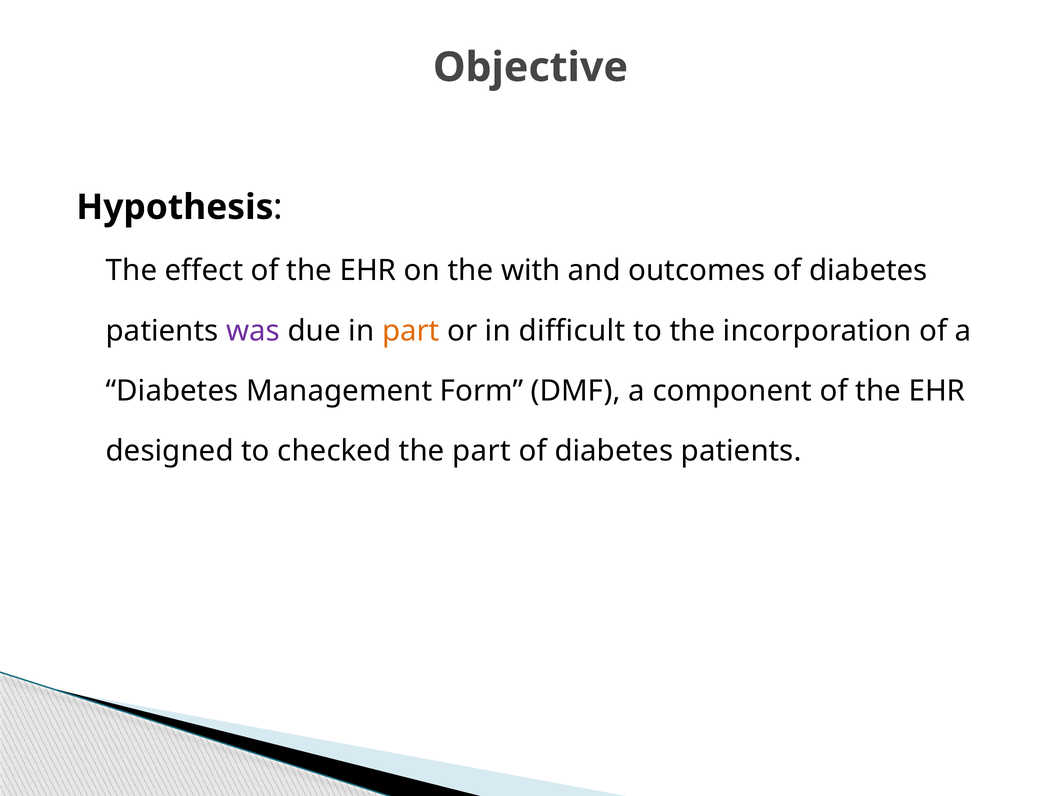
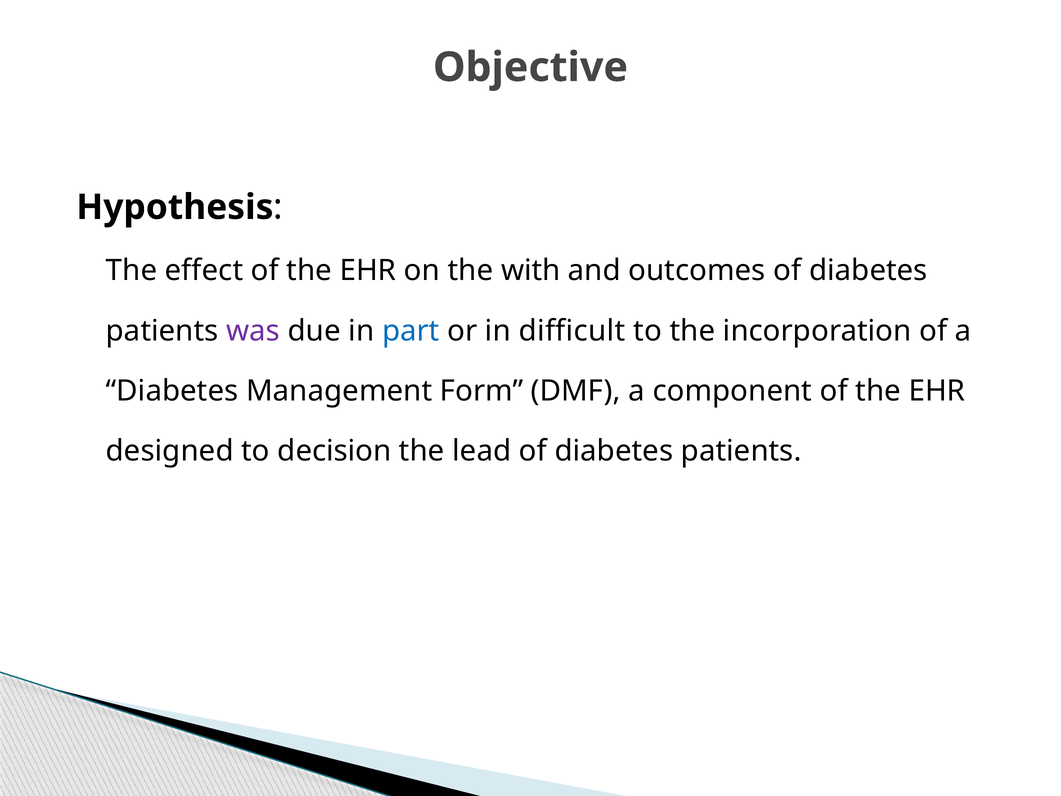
part at (411, 331) colour: orange -> blue
checked: checked -> decision
the part: part -> lead
